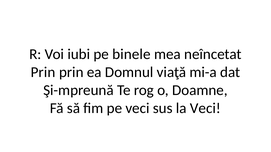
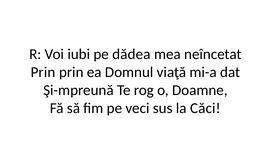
binele: binele -> dădea
la Veci: Veci -> Căci
